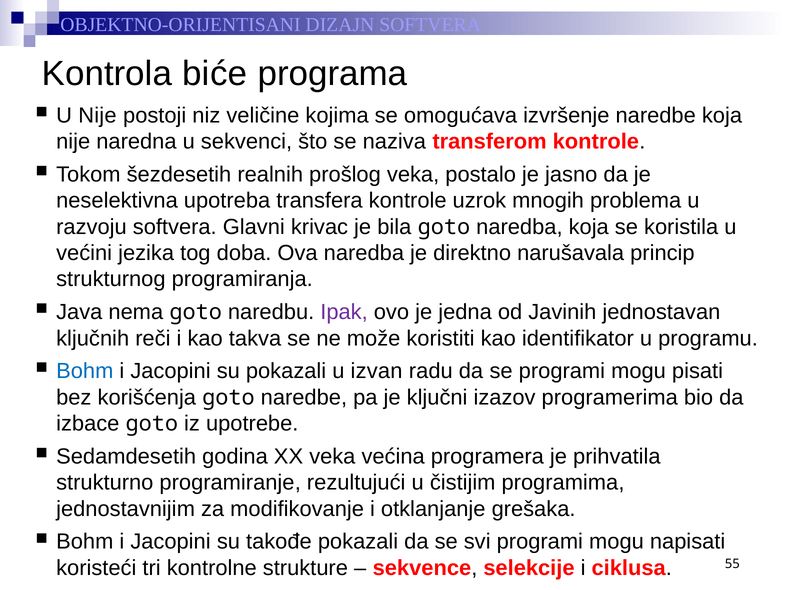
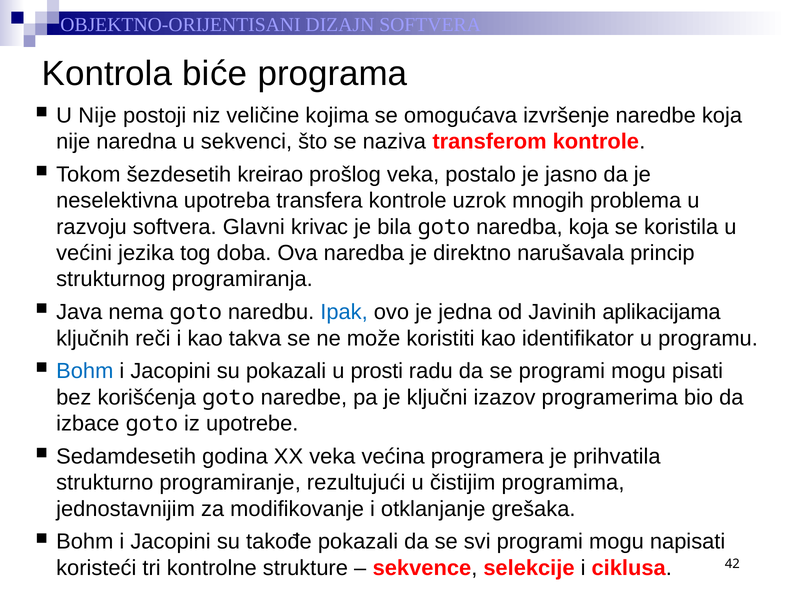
realnih: realnih -> kreirao
Ipak colour: purple -> blue
jednostavan: jednostavan -> aplikacijama
izvan: izvan -> prosti
55: 55 -> 42
